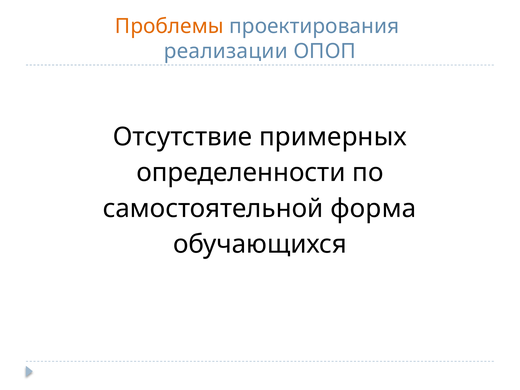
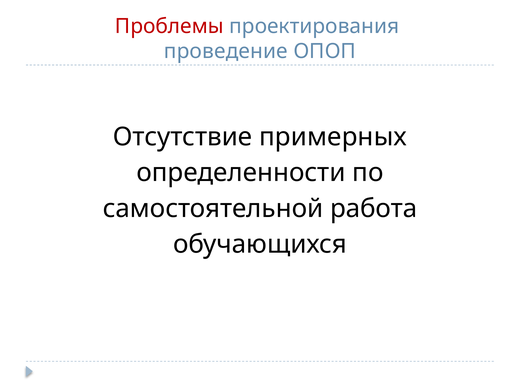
Проблемы colour: orange -> red
реализации: реализации -> проведение
форма: форма -> работа
